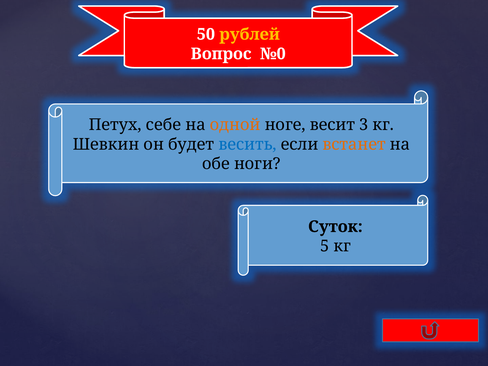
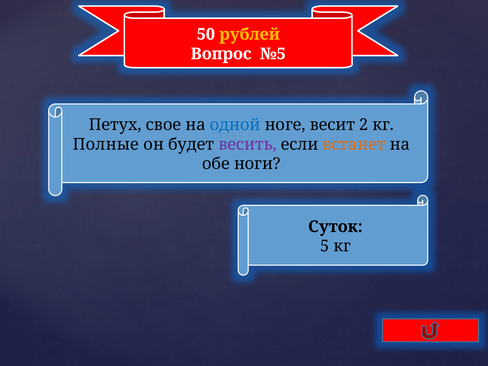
№0: №0 -> №5
себе: себе -> свое
одной colour: orange -> blue
3: 3 -> 2
Шевкин: Шевкин -> Полные
весить colour: blue -> purple
